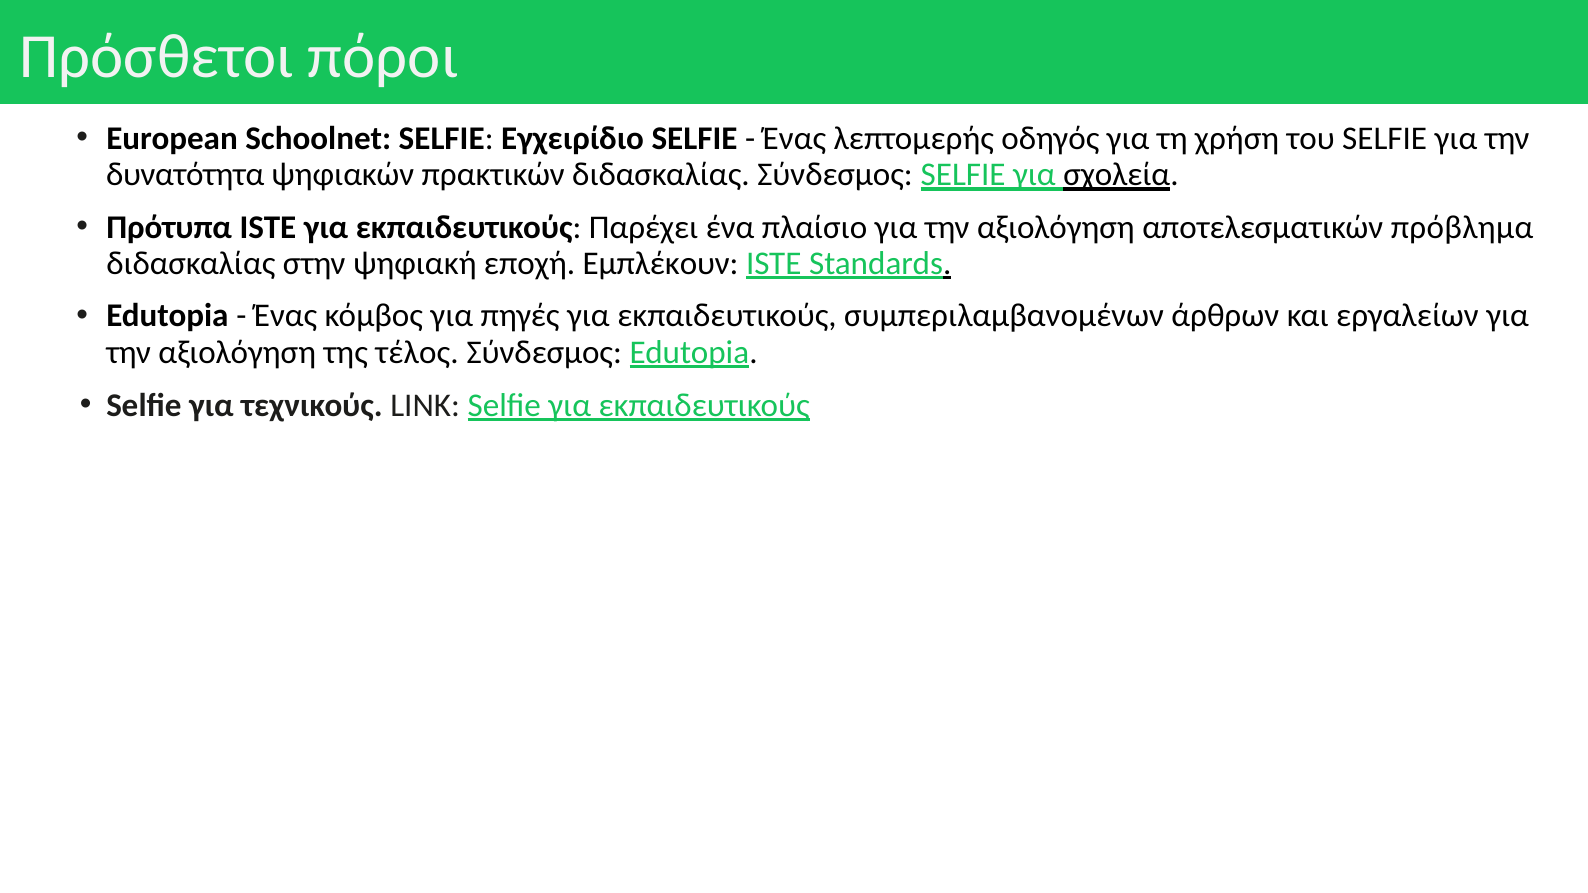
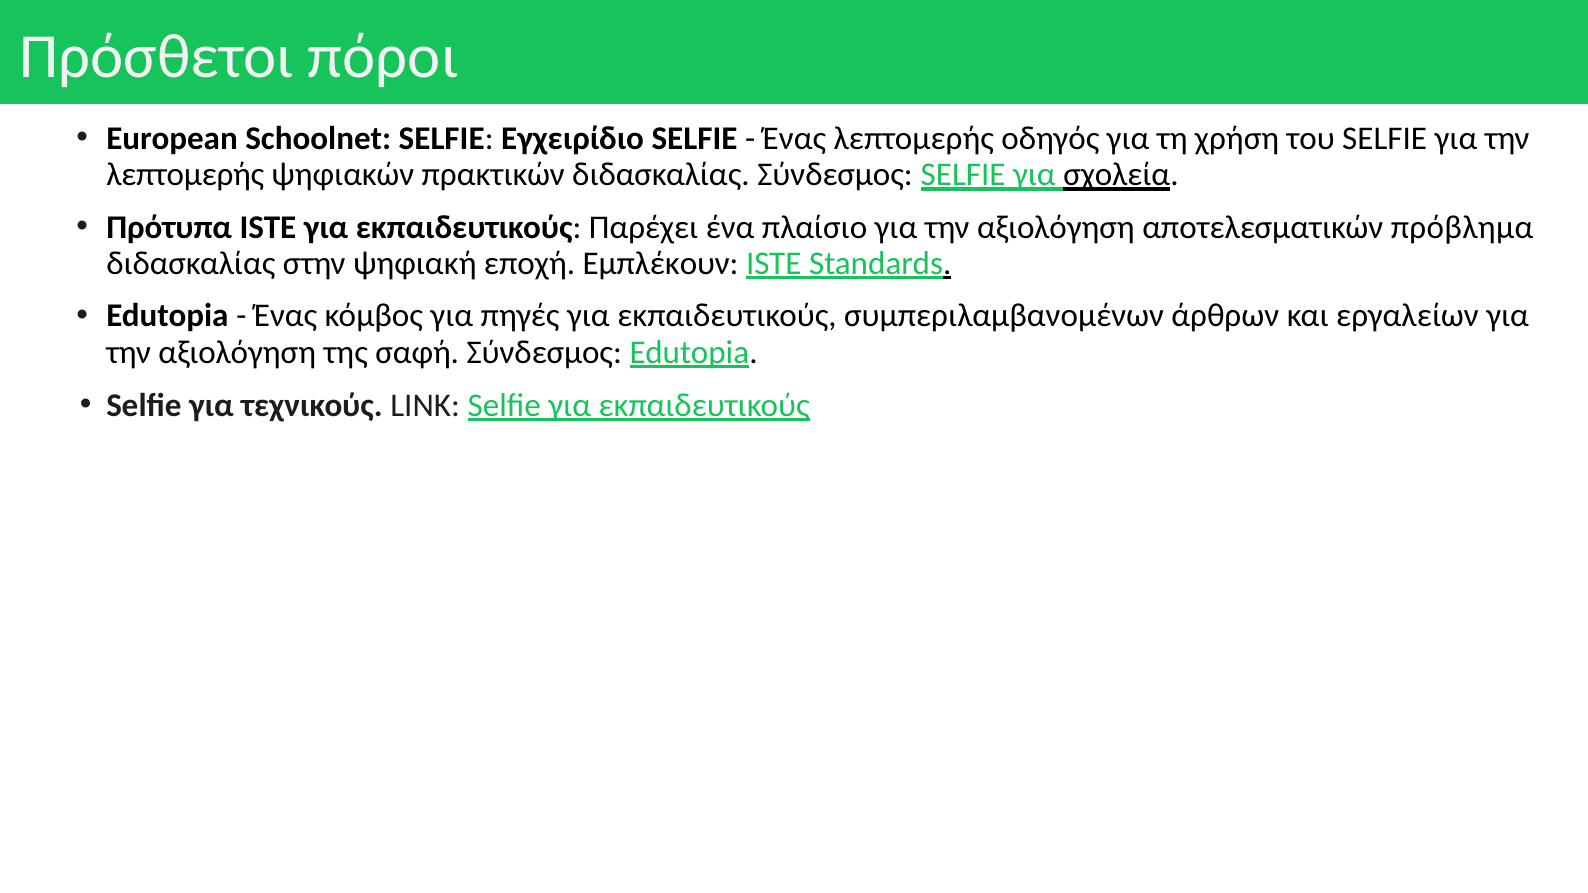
δυνατότητα at (185, 175): δυνατότητα -> λεπτομερής
τέλος: τέλος -> σαφή
